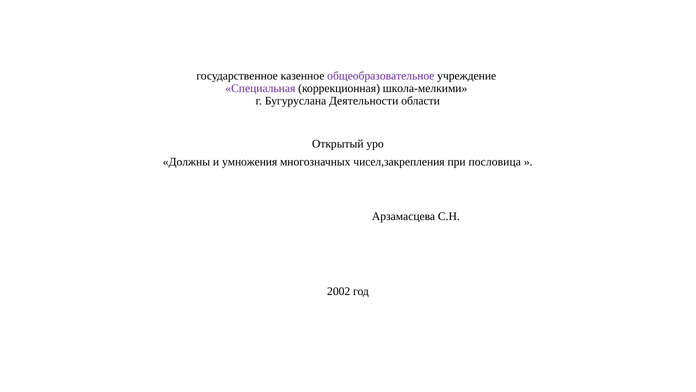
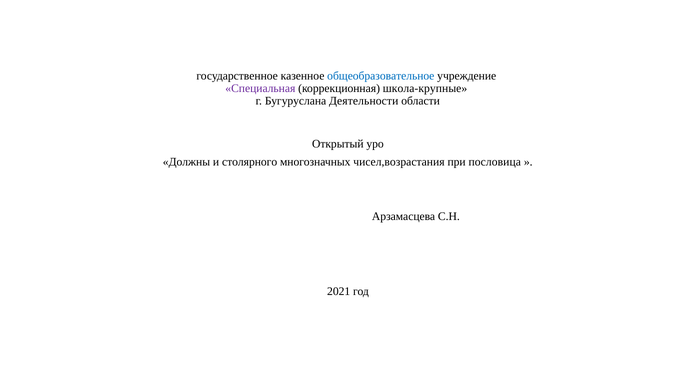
общеобразовательное colour: purple -> blue
школа-мелкими: школа-мелкими -> школа-крупные
умножения: умножения -> столярного
чисел,закрепления: чисел,закрепления -> чисел,возрастания
2002: 2002 -> 2021
